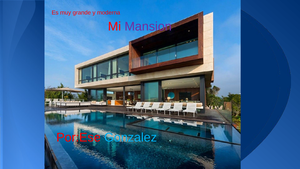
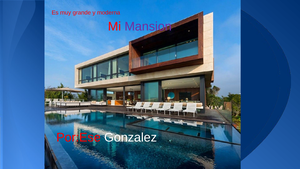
Gonzalez at (131, 137) colour: light blue -> white
